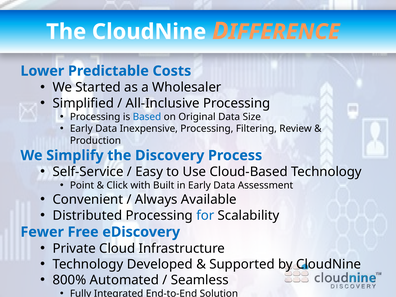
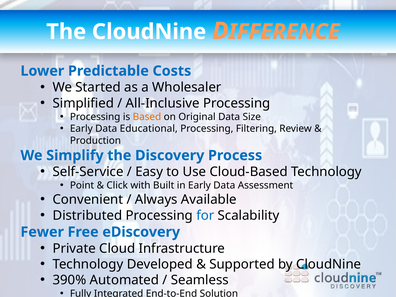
Based colour: blue -> orange
Inexpensive: Inexpensive -> Educational
800%: 800% -> 390%
